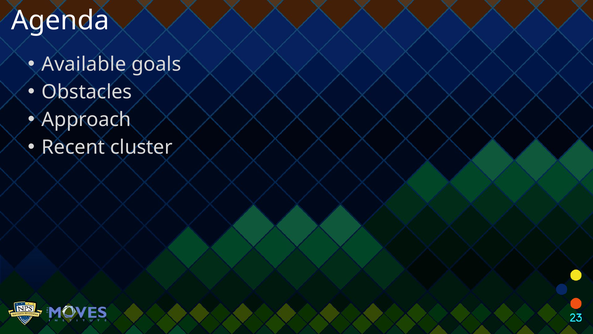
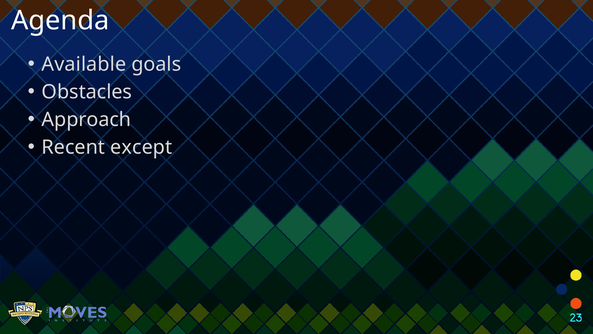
cluster: cluster -> except
